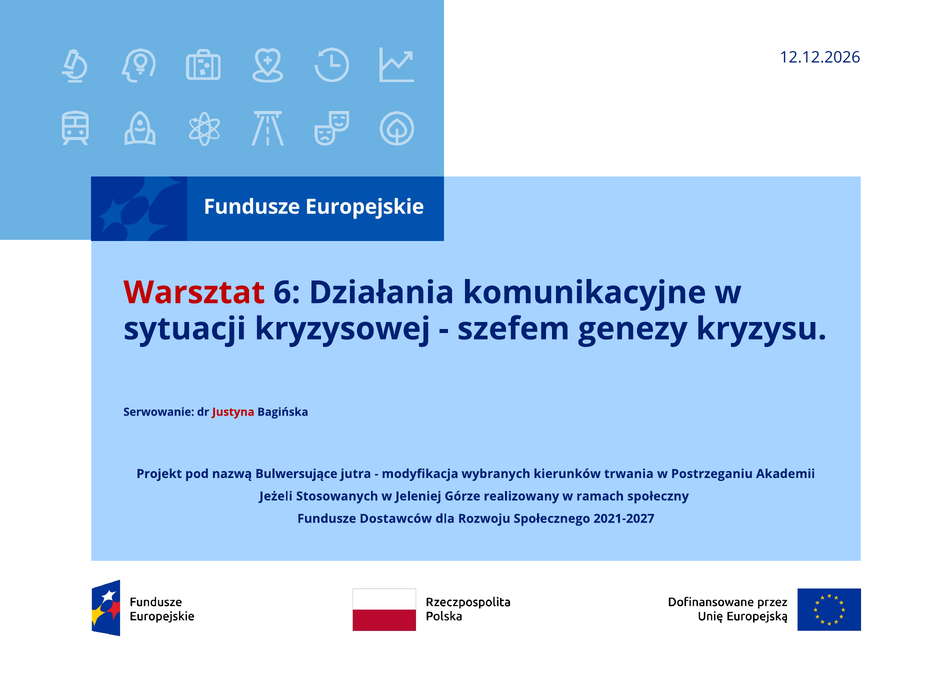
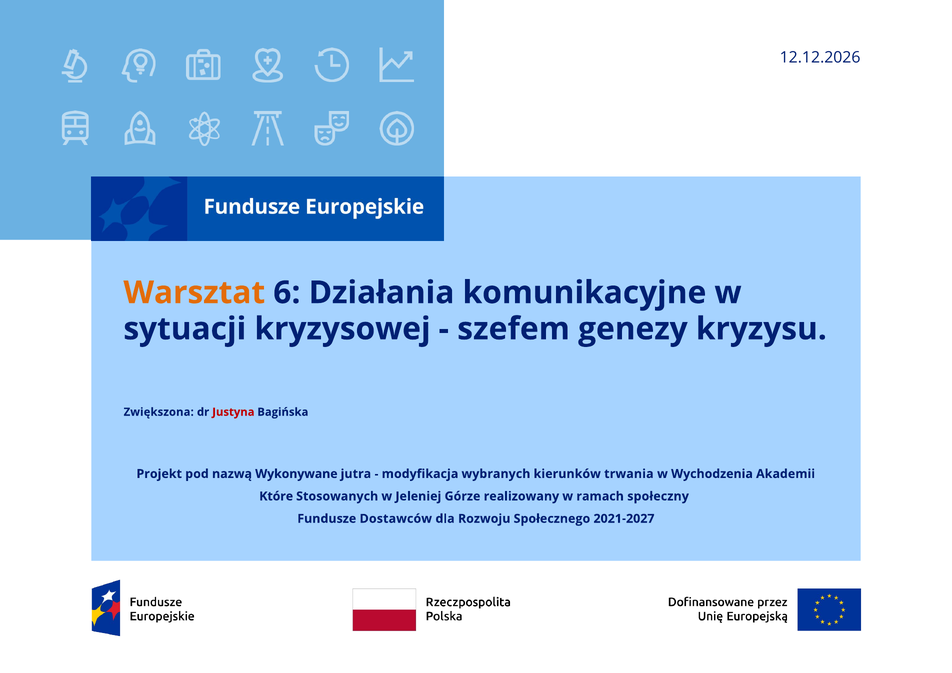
Warsztat colour: red -> orange
Serwowanie: Serwowanie -> Zwiększona
Bulwersujące: Bulwersujące -> Wykonywane
Postrzeganiu: Postrzeganiu -> Wychodzenia
Jeżeli: Jeżeli -> Które
